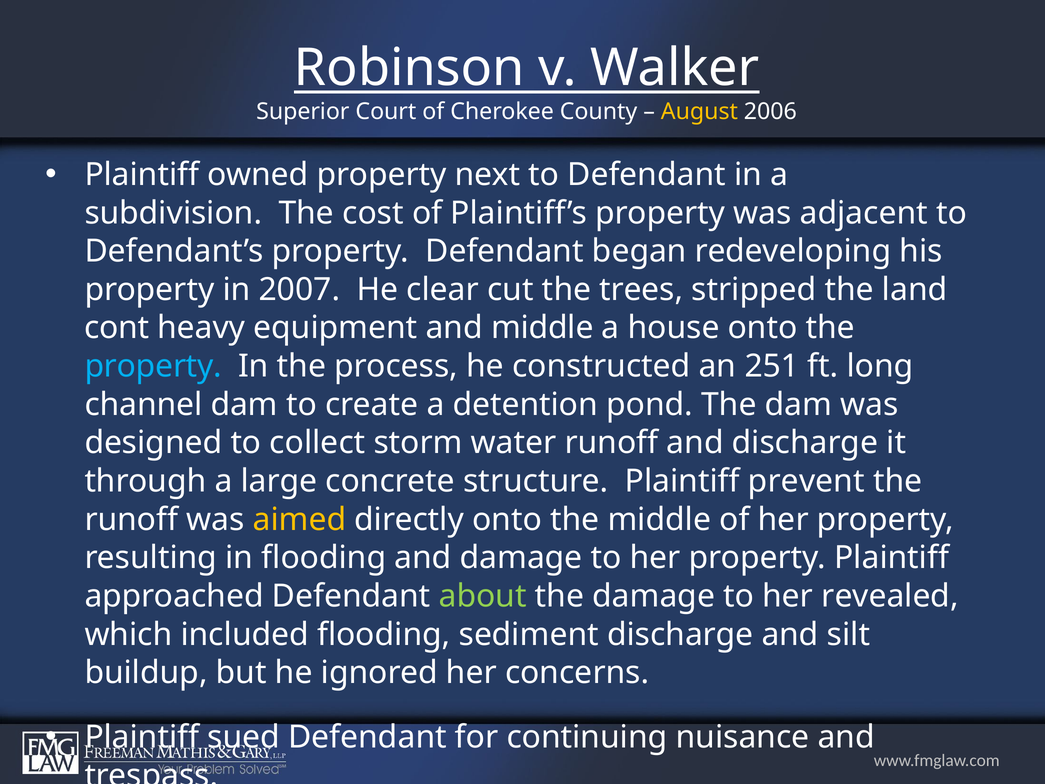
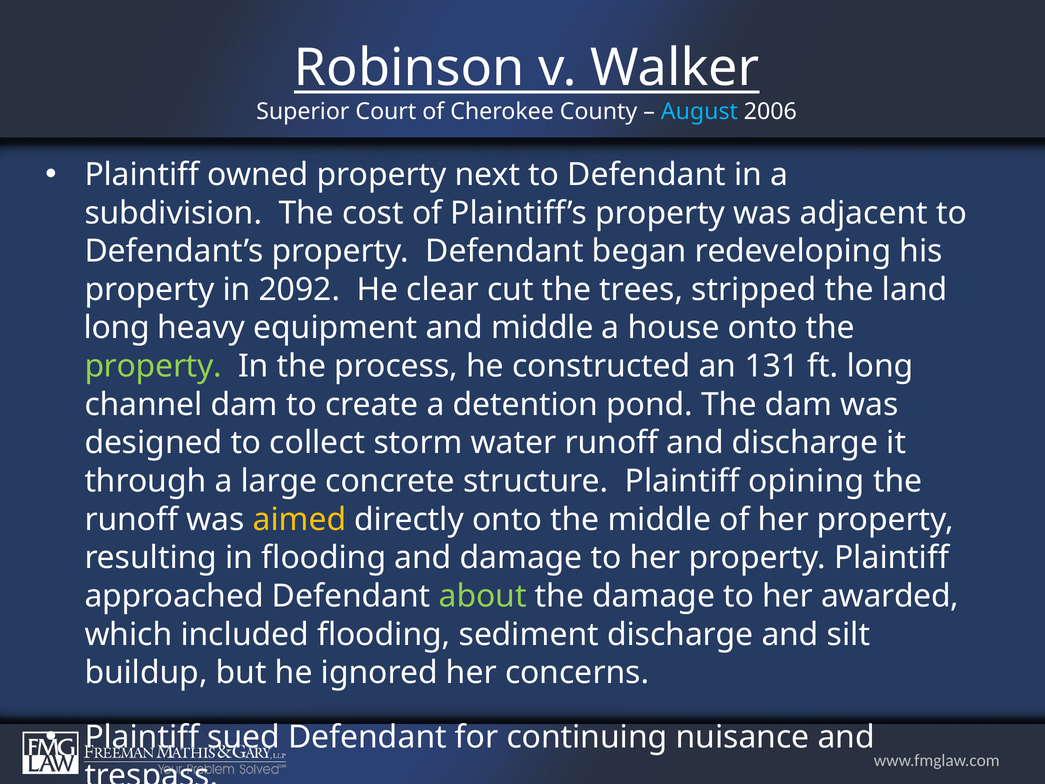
August colour: yellow -> light blue
2007: 2007 -> 2092
cont at (117, 328): cont -> long
property at (153, 366) colour: light blue -> light green
251: 251 -> 131
prevent: prevent -> opining
revealed: revealed -> awarded
